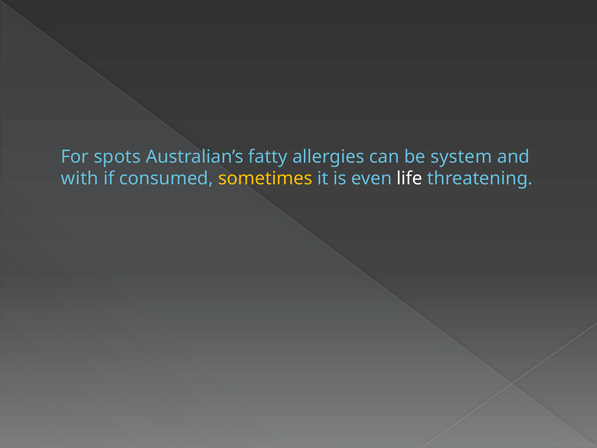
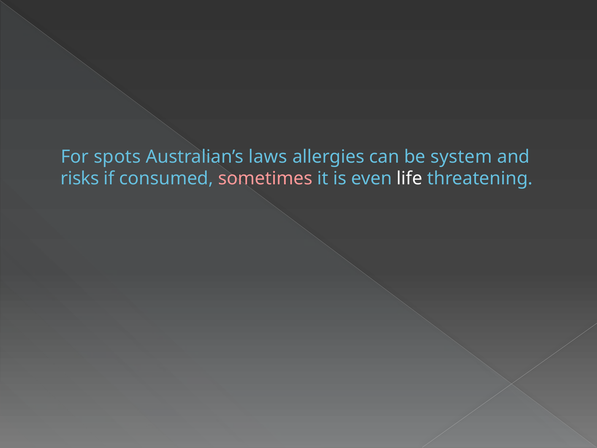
fatty: fatty -> laws
with: with -> risks
sometimes colour: yellow -> pink
